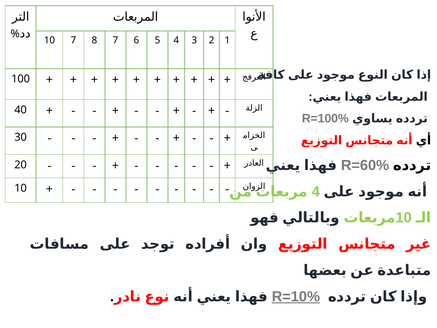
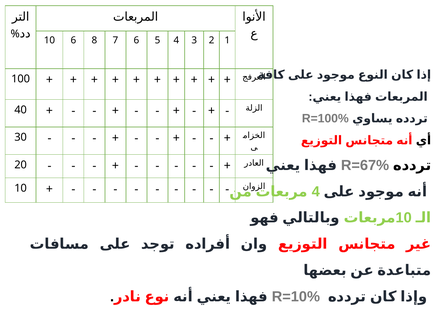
10 7: 7 -> 6
R=60%: R=60% -> R=67%
R=10% underline: present -> none
